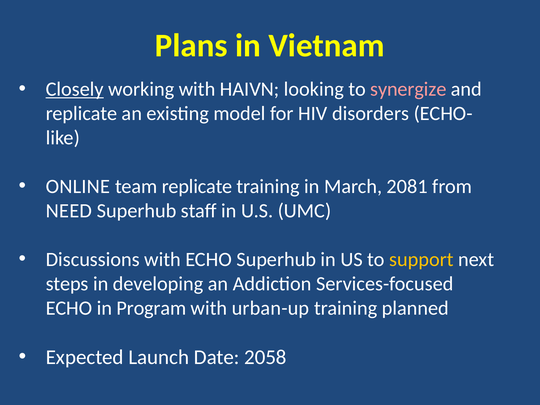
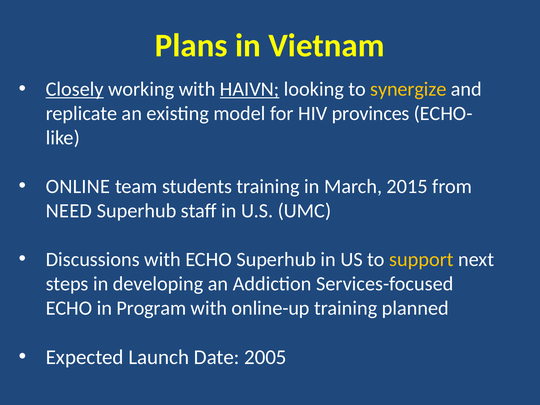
HAIVN underline: none -> present
synergize colour: pink -> yellow
disorders: disorders -> provinces
team replicate: replicate -> students
2081: 2081 -> 2015
urban-up: urban-up -> online-up
2058: 2058 -> 2005
